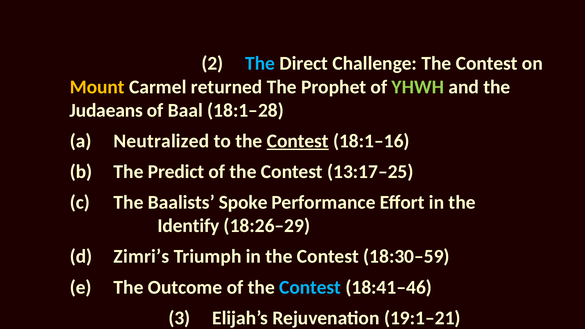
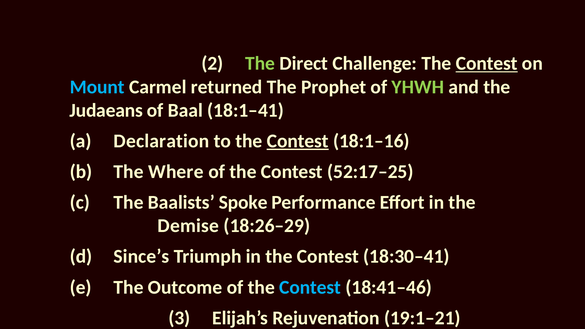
The at (260, 64) colour: light blue -> light green
Contest at (487, 64) underline: none -> present
Mount colour: yellow -> light blue
18:1–28: 18:1–28 -> 18:1–41
Neutralized: Neutralized -> Declaration
Predict: Predict -> Where
13:17–25: 13:17–25 -> 52:17–25
Identify: Identify -> Demise
Zimri’s: Zimri’s -> Since’s
18:30–59: 18:30–59 -> 18:30–41
